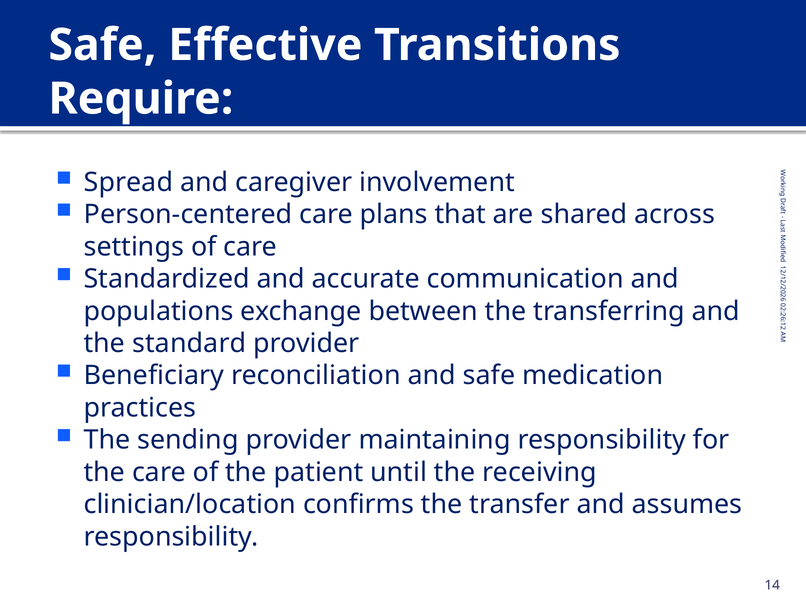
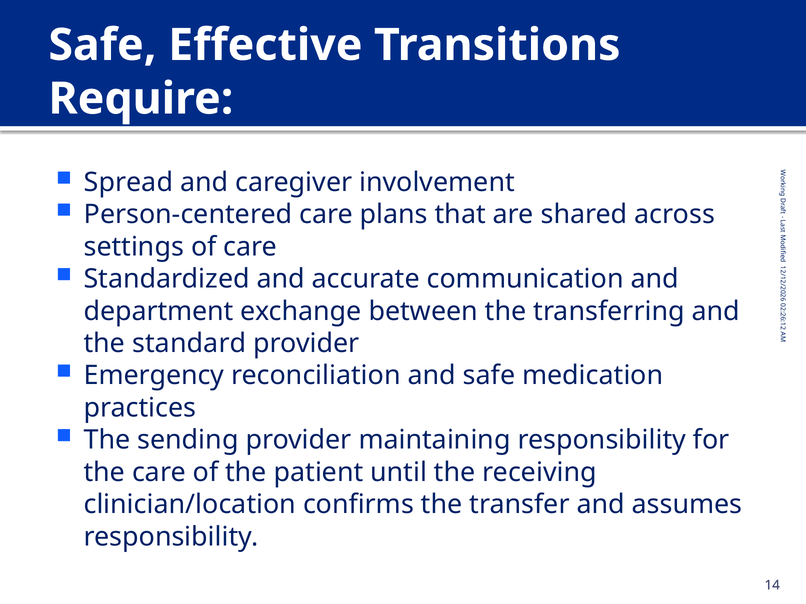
populations: populations -> department
Beneficiary: Beneficiary -> Emergency
